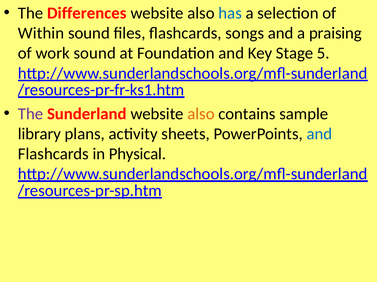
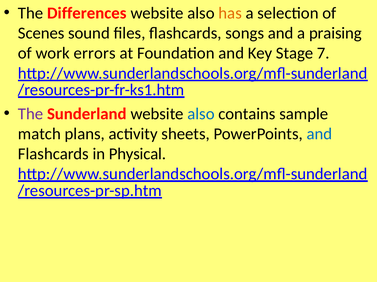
has colour: blue -> orange
Within: Within -> Scenes
work sound: sound -> errors
5: 5 -> 7
also at (201, 114) colour: orange -> blue
library: library -> match
